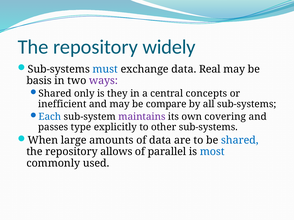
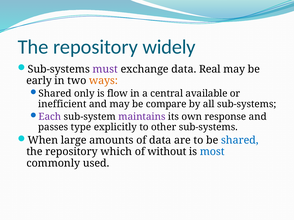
must colour: blue -> purple
basis: basis -> early
ways colour: purple -> orange
they: they -> flow
concepts: concepts -> available
Each colour: blue -> purple
covering: covering -> response
allows: allows -> which
parallel: parallel -> without
